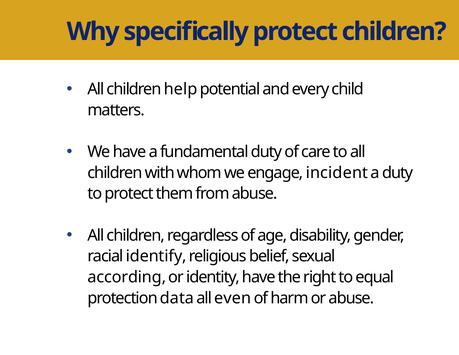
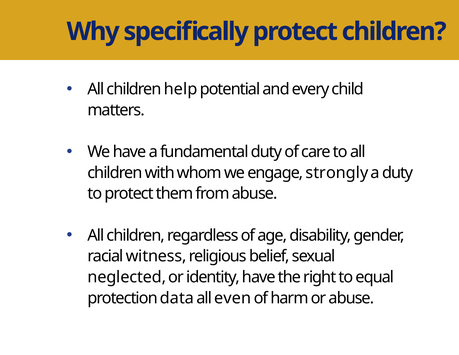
incident: incident -> strongly
identify: identify -> witness
according: according -> neglected
